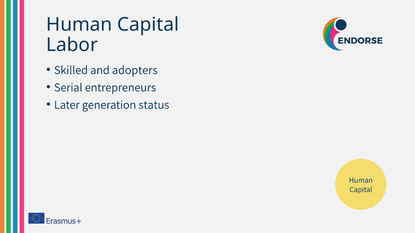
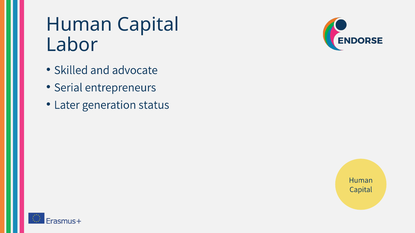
adopters: adopters -> advocate
